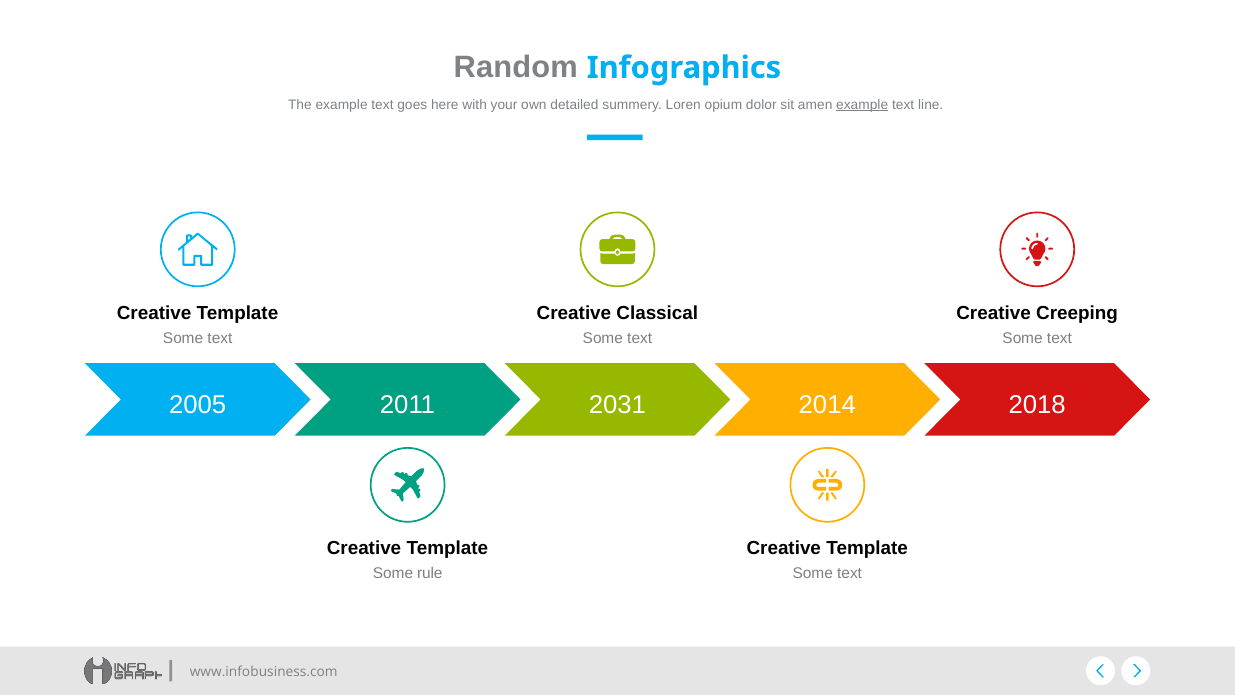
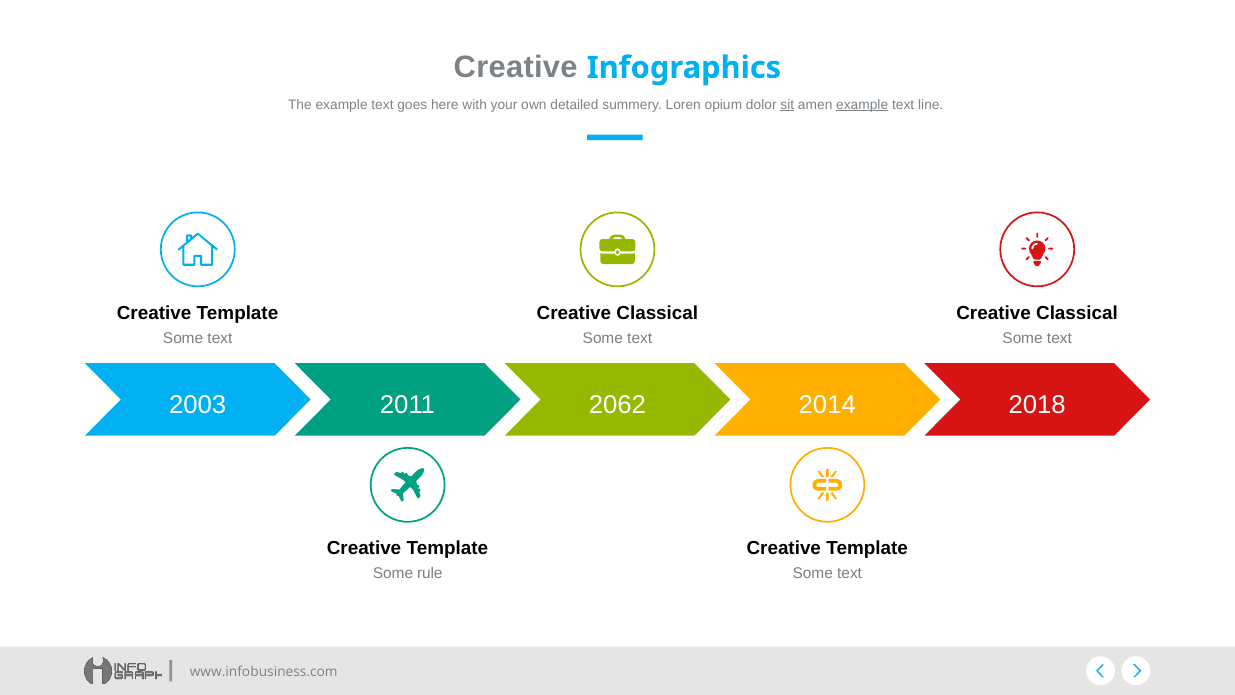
Random at (516, 68): Random -> Creative
sit underline: none -> present
Creeping at (1077, 313): Creeping -> Classical
2005: 2005 -> 2003
2031: 2031 -> 2062
